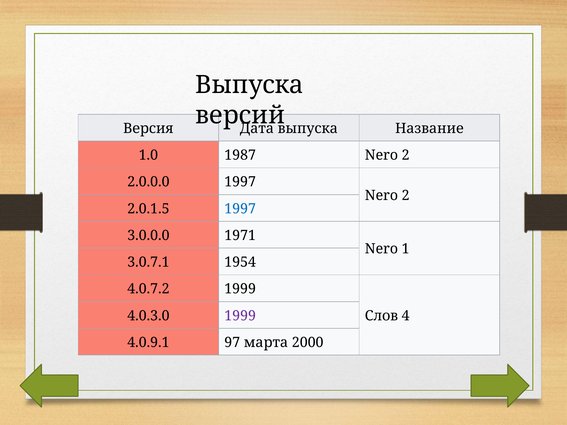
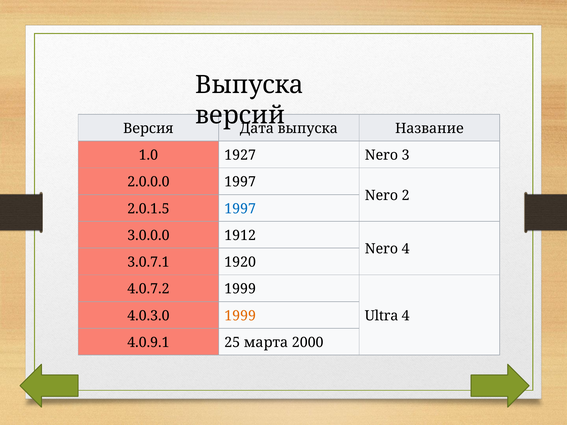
1987: 1987 -> 1927
2 at (406, 155): 2 -> 3
1971: 1971 -> 1912
Nero 1: 1 -> 4
1954: 1954 -> 1920
1999 at (240, 316) colour: purple -> orange
Слов: Слов -> Ultra
97: 97 -> 25
